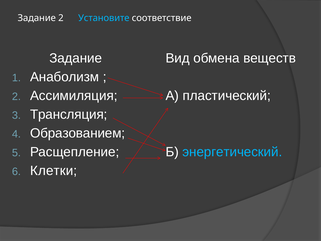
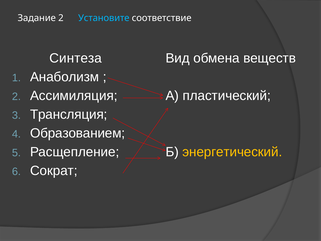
Задание at (76, 58): Задание -> Синтеза
энергетический colour: light blue -> yellow
Клетки: Клетки -> Сократ
